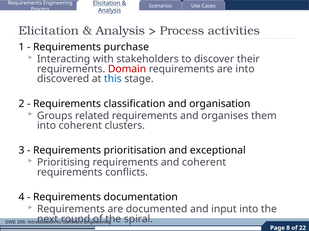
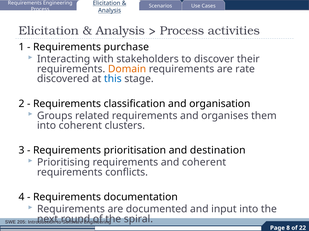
Domain colour: red -> orange
are into: into -> rate
exceptional: exceptional -> destination
